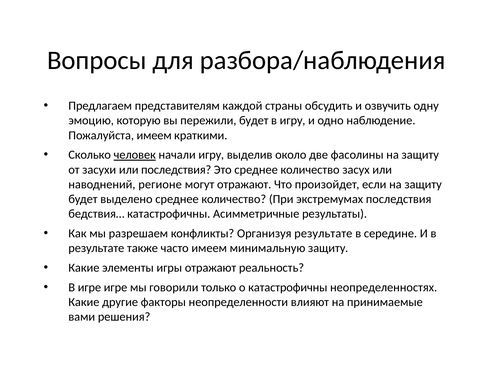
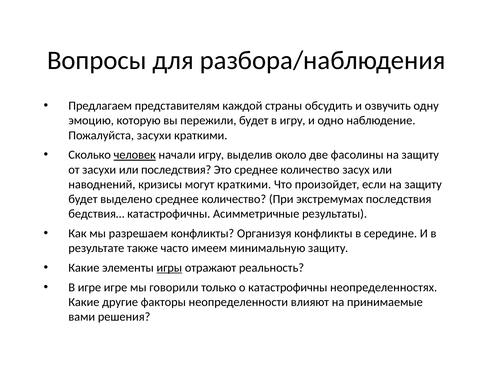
Пожалуйста имеем: имеем -> засухи
регионе: регионе -> кризисы
могут отражают: отражают -> краткими
Организуя результате: результате -> конфликты
игры underline: none -> present
